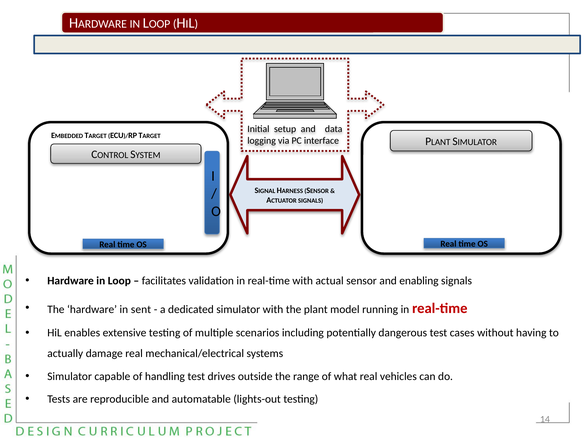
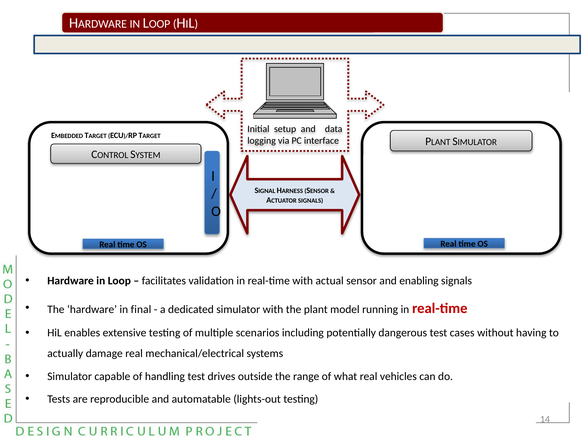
sent: sent -> final
